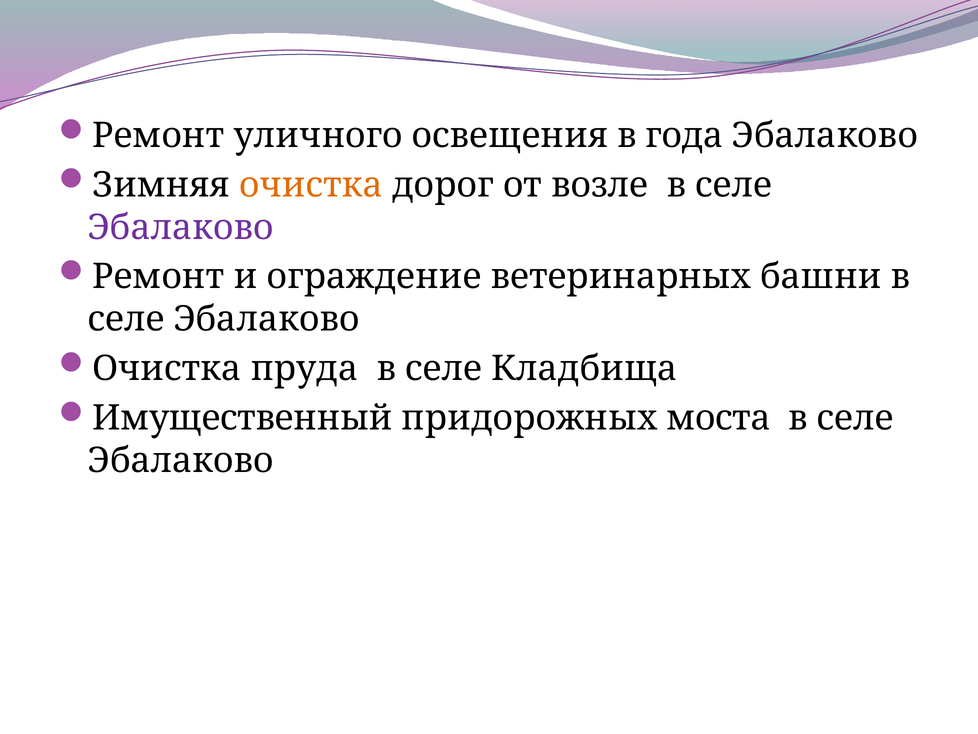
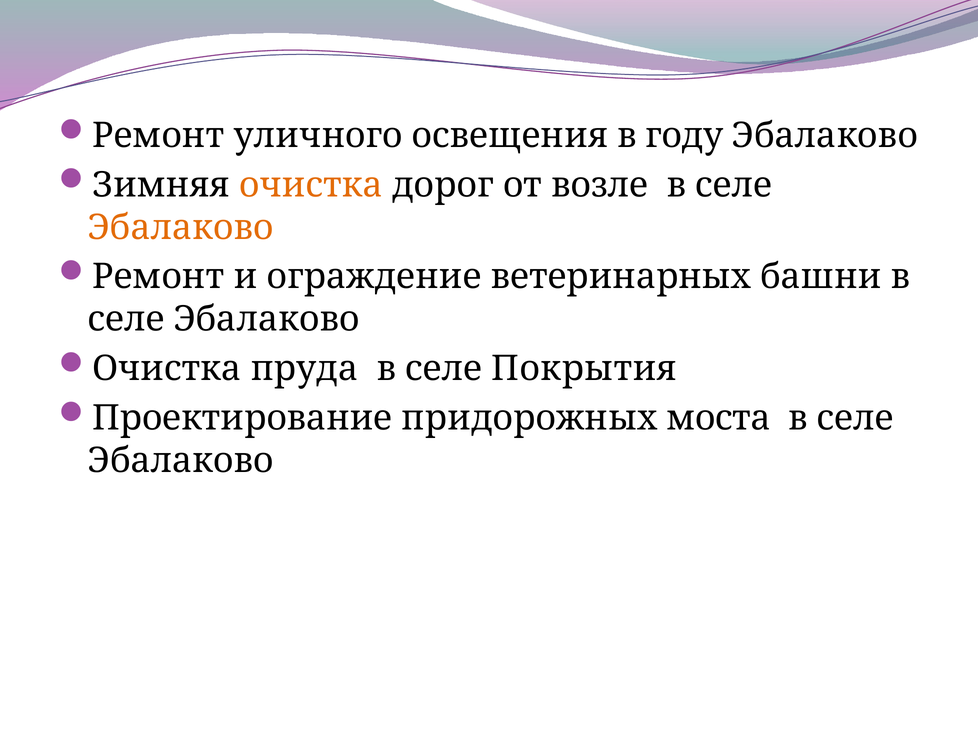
года: года -> году
Эбалаково at (181, 227) colour: purple -> orange
Кладбища: Кладбища -> Покрытия
Имущественный: Имущественный -> Проектирование
